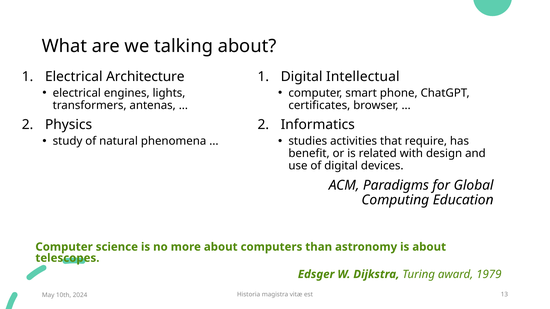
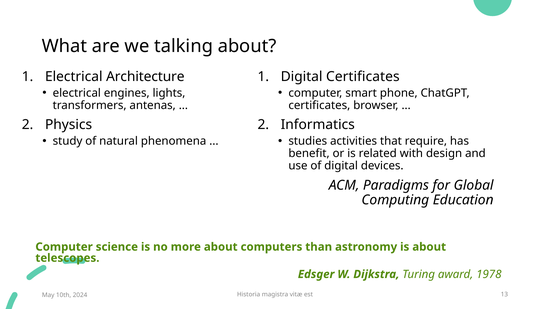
Digital Intellectual: Intellectual -> Certificates
1979: 1979 -> 1978
